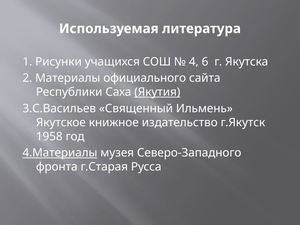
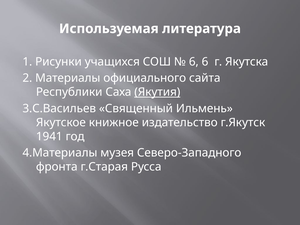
4 at (194, 62): 4 -> 6
1958: 1958 -> 1941
4.Материалы underline: present -> none
